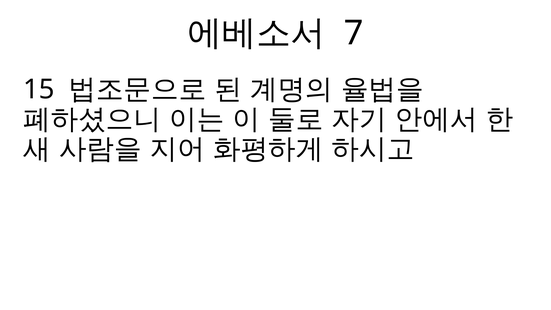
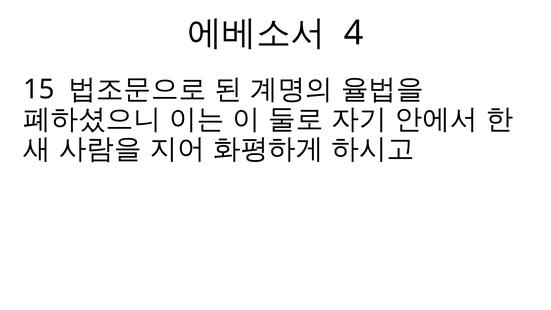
7: 7 -> 4
